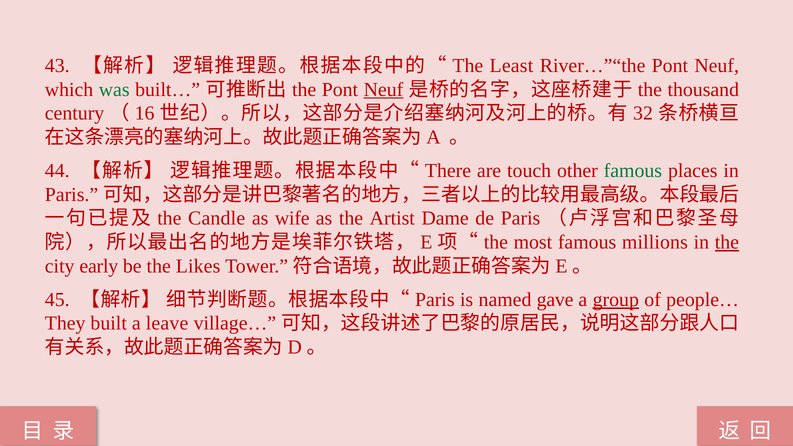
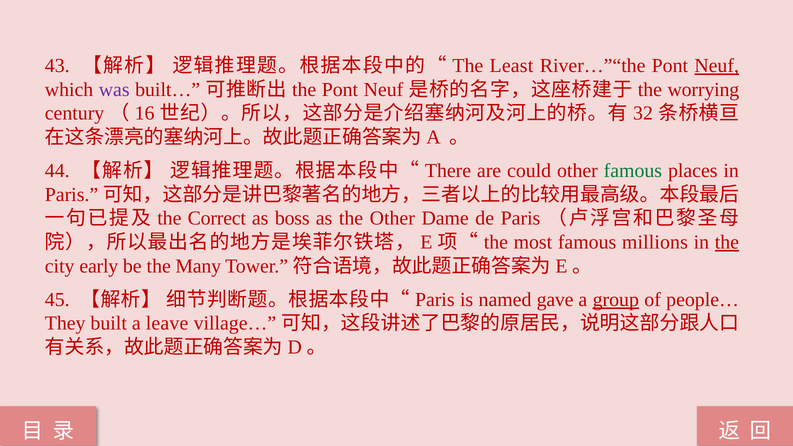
Neuf at (717, 66) underline: none -> present
was colour: green -> purple
Neuf at (383, 90) underline: present -> none
thousand: thousand -> worrying
touch: touch -> could
Candle: Candle -> Correct
wife: wife -> boss
the Artist: Artist -> Other
Likes: Likes -> Many
